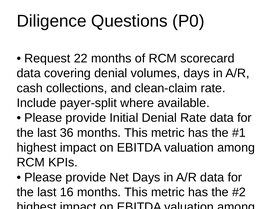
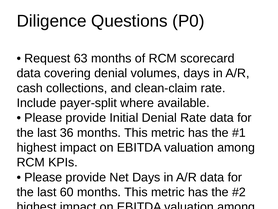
22: 22 -> 63
16: 16 -> 60
